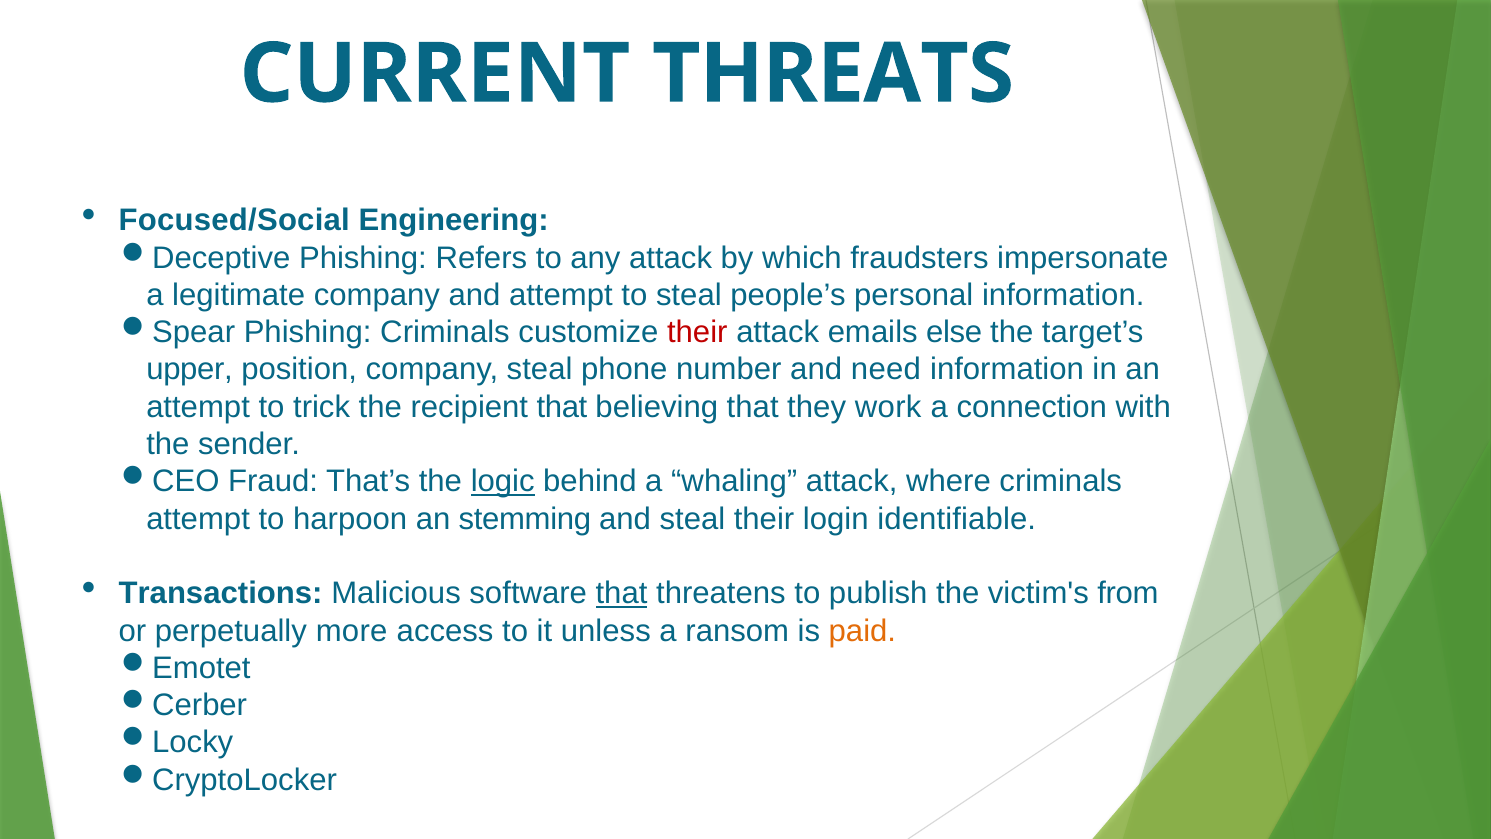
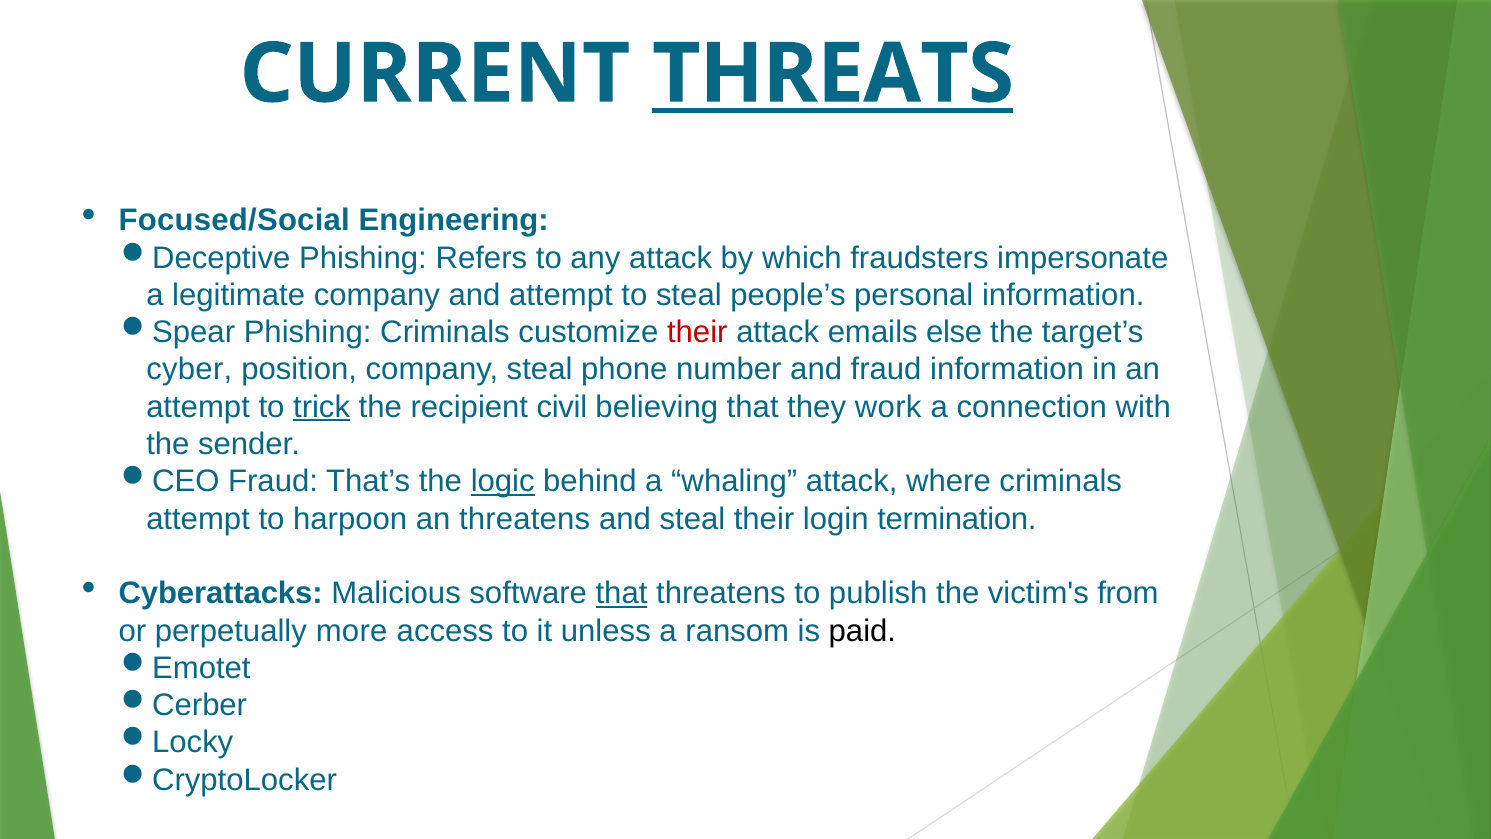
THREATS underline: none -> present
upper: upper -> cyber
and need: need -> fraud
trick underline: none -> present
recipient that: that -> civil
an stemming: stemming -> threatens
identifiable: identifiable -> termination
Transactions: Transactions -> Cyberattacks
paid colour: orange -> black
